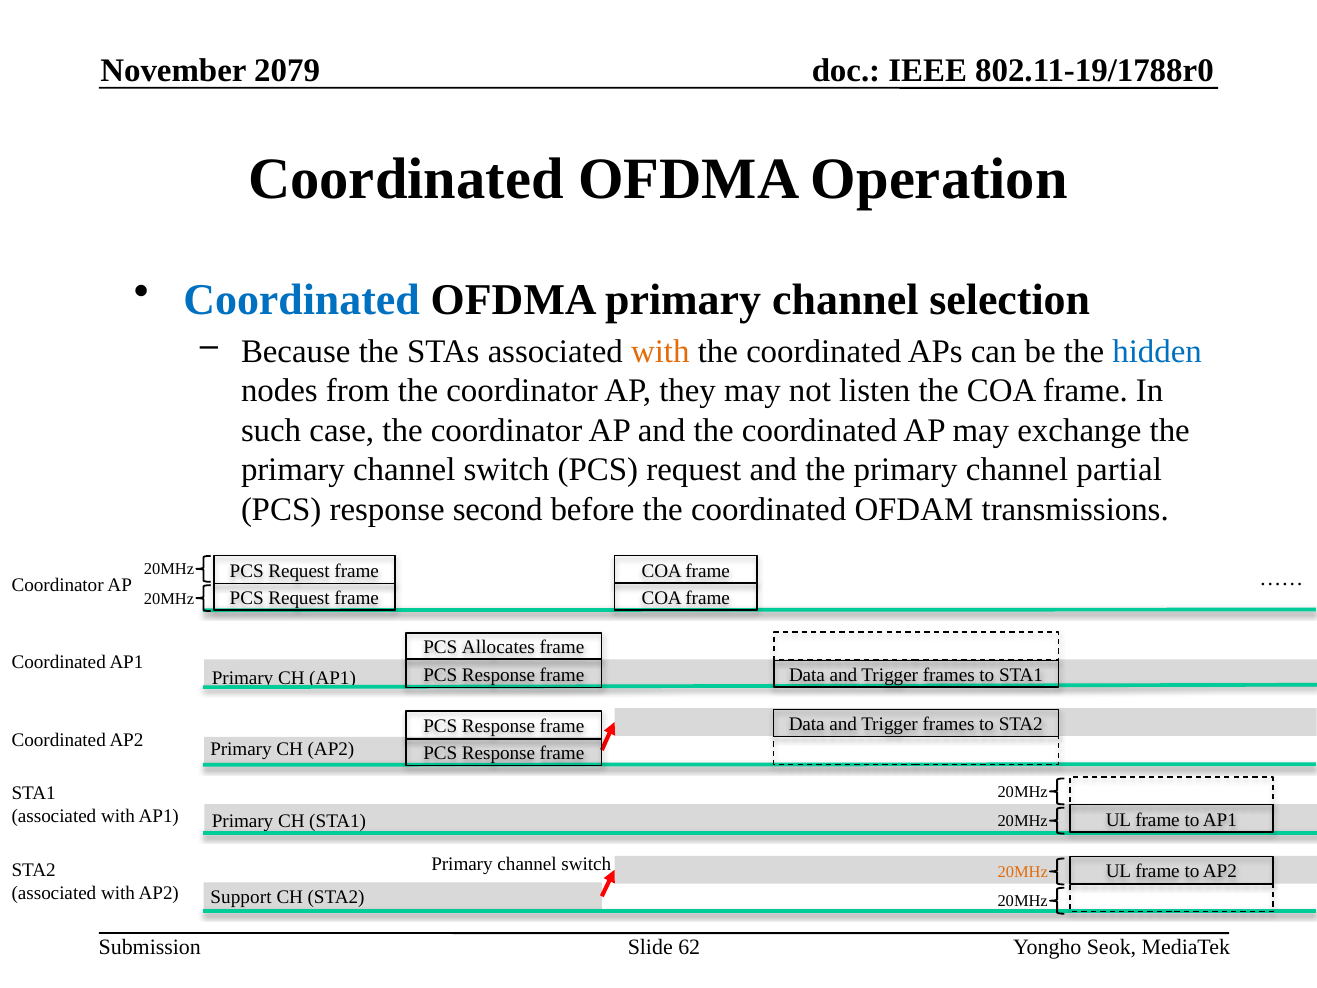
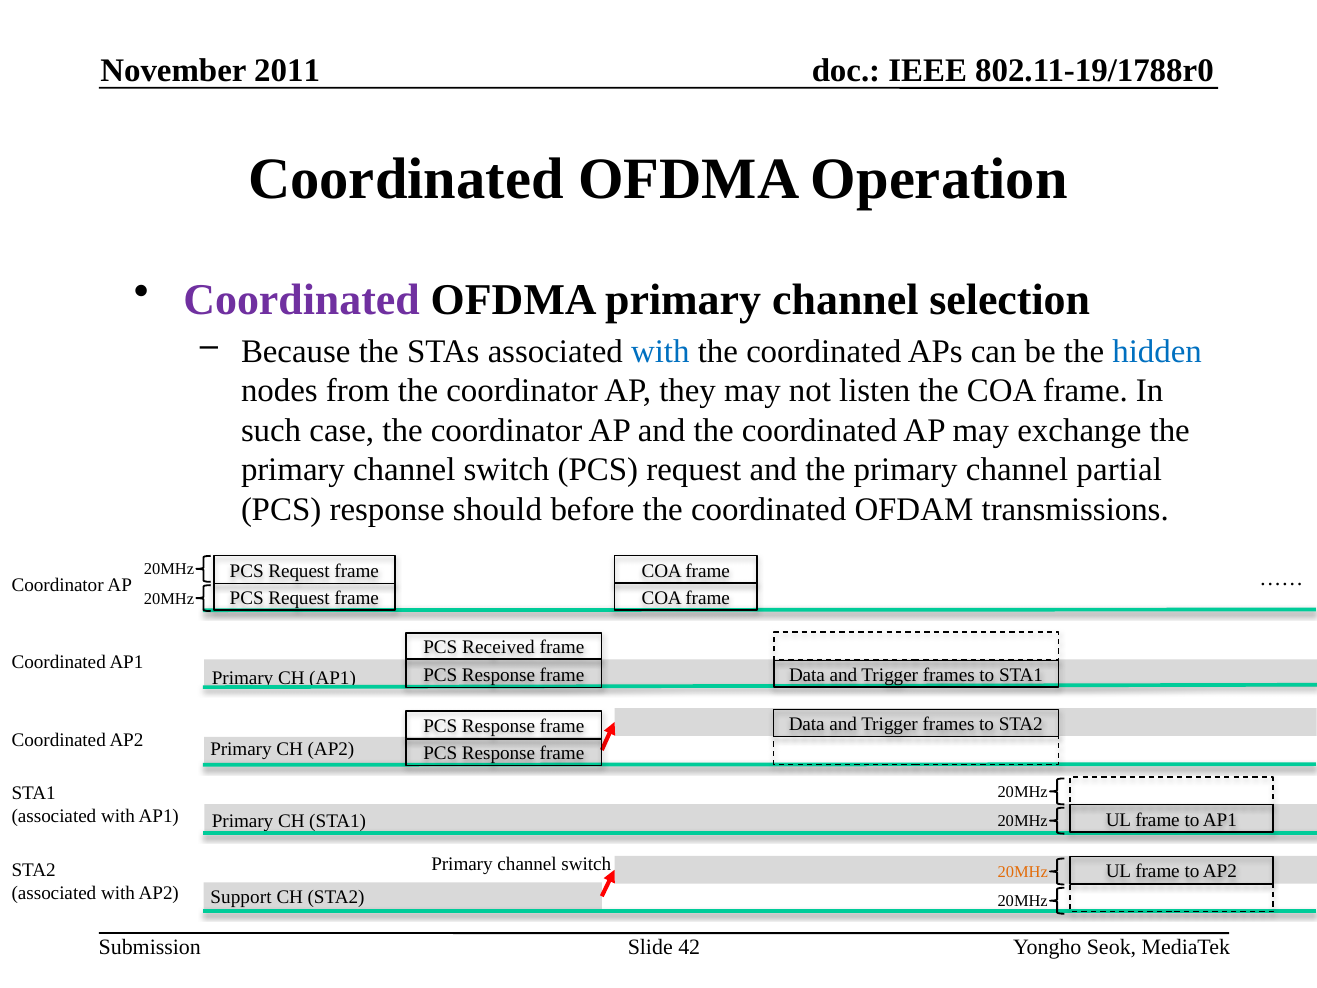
2079: 2079 -> 2011
Coordinated at (302, 299) colour: blue -> purple
with at (660, 351) colour: orange -> blue
second: second -> should
Allocates: Allocates -> Received
62: 62 -> 42
